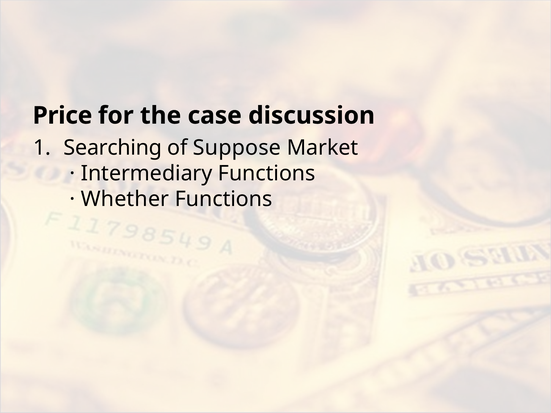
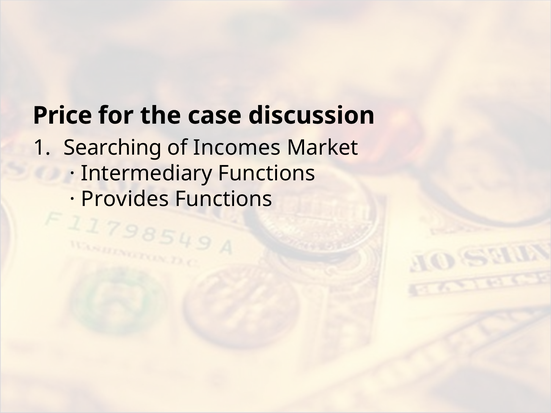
Suppose: Suppose -> Incomes
Whether: Whether -> Provides
